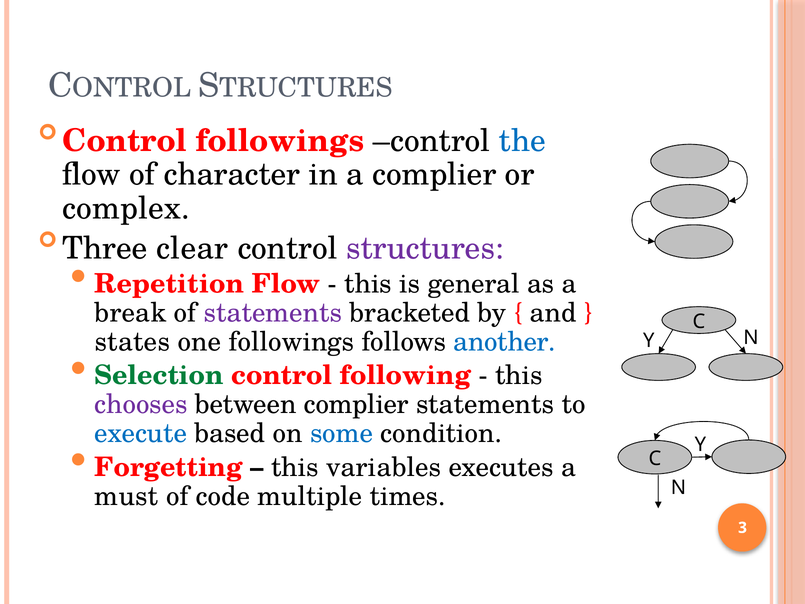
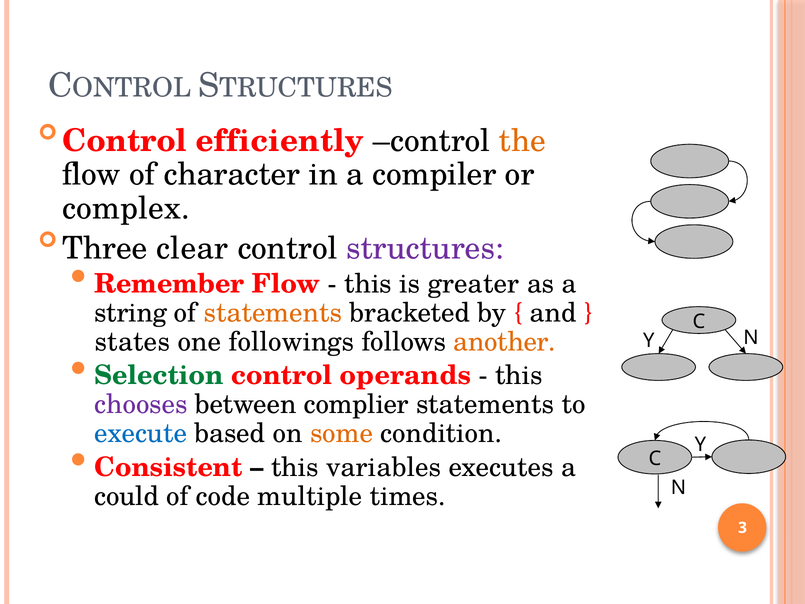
Control followings: followings -> efficiently
the colour: blue -> orange
a complier: complier -> compiler
Repetition: Repetition -> Remember
general: general -> greater
break: break -> string
statements at (273, 313) colour: purple -> orange
another colour: blue -> orange
following: following -> operands
some colour: blue -> orange
Forgetting: Forgetting -> Consistent
must: must -> could
